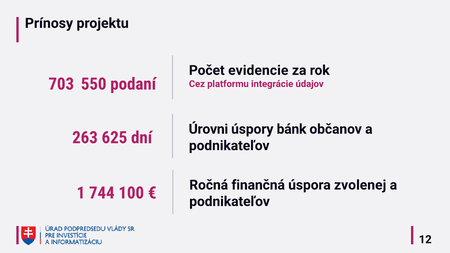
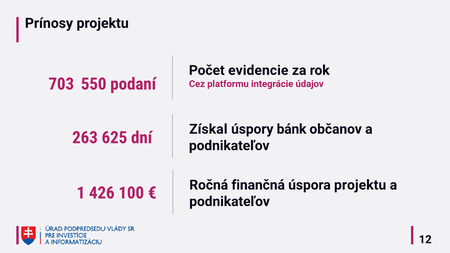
Úrovni: Úrovni -> Získal
úspora zvolenej: zvolenej -> projektu
744: 744 -> 426
